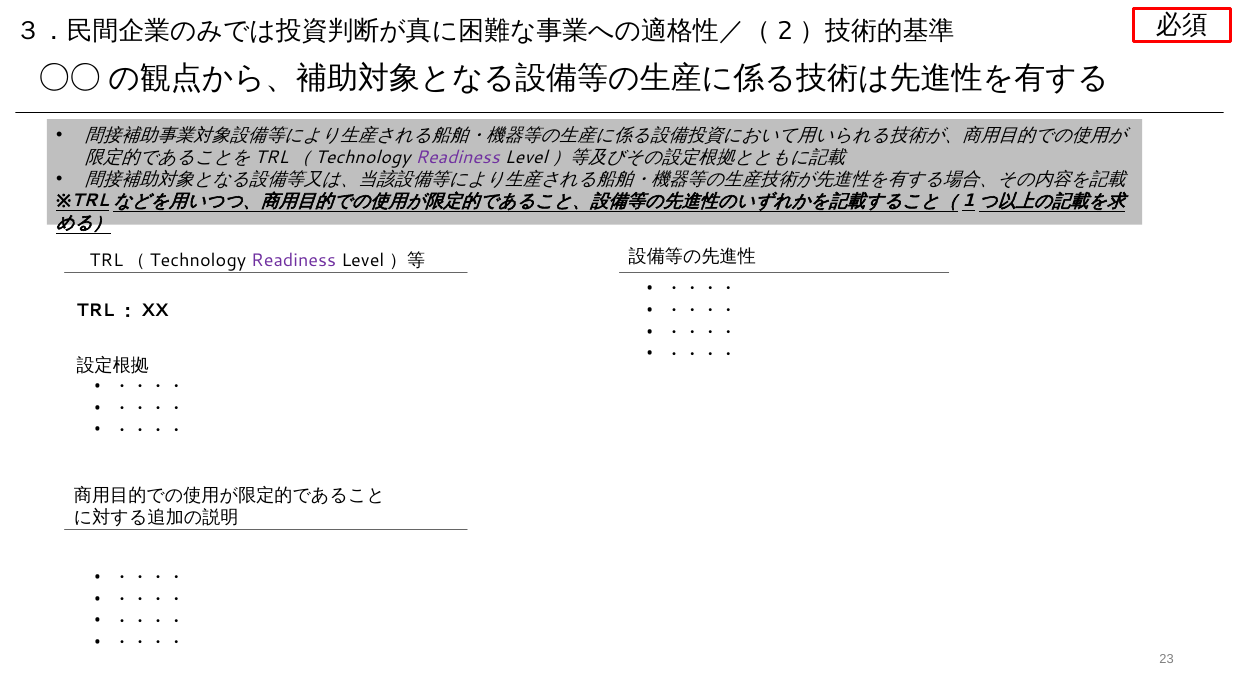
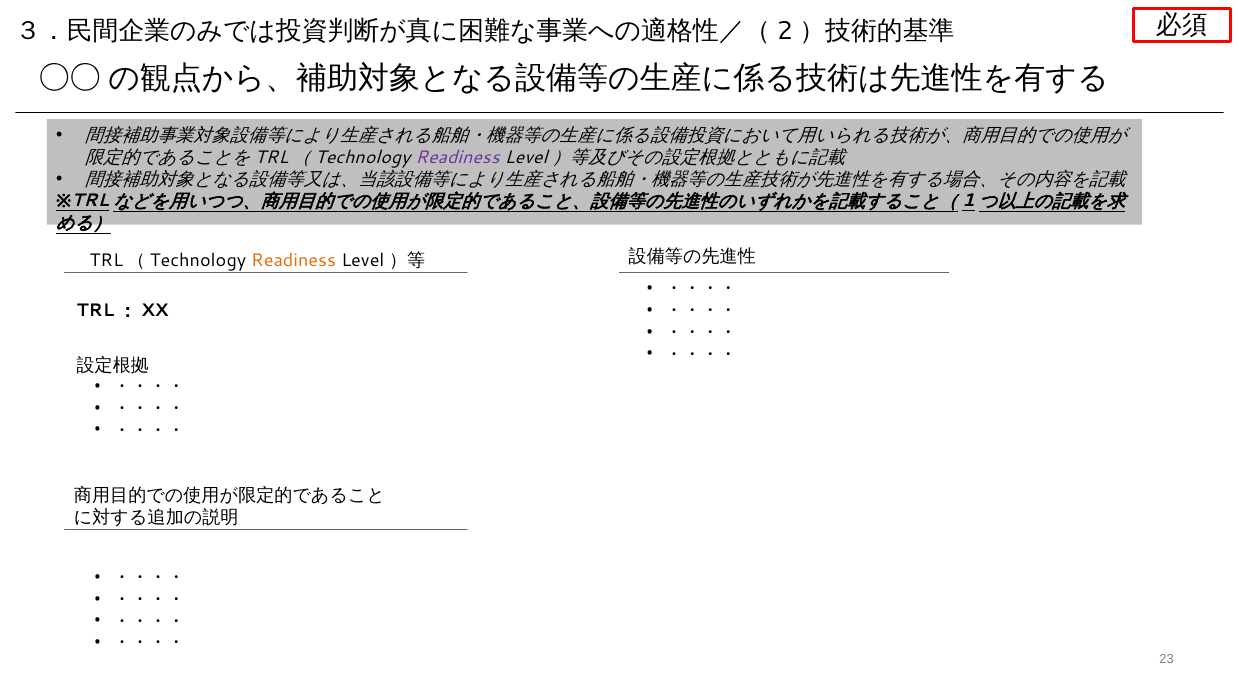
Readiness at (294, 260) colour: purple -> orange
